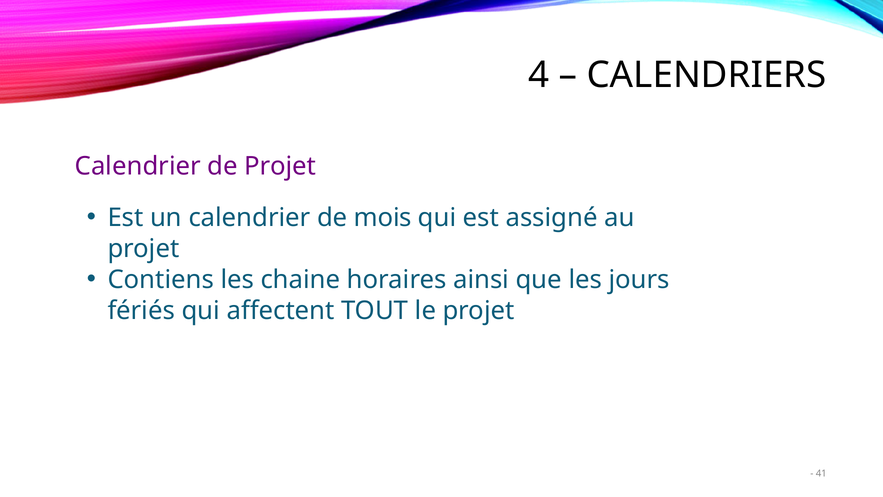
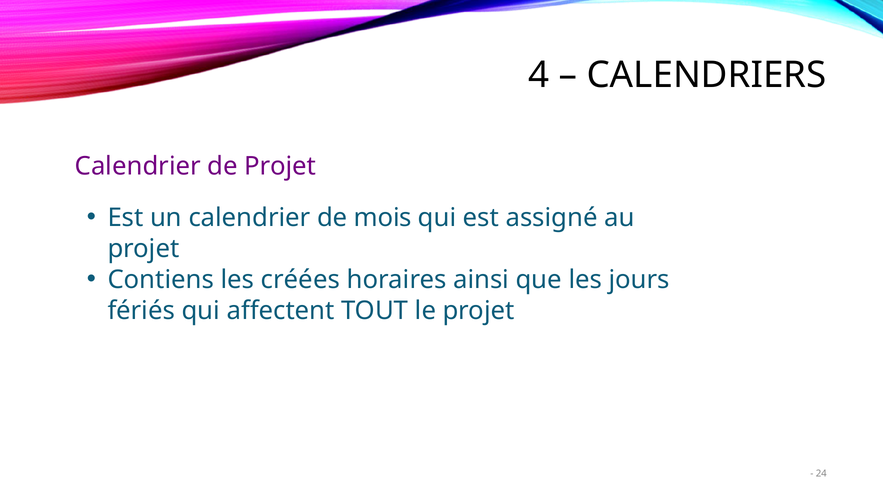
chaine: chaine -> créées
41: 41 -> 24
